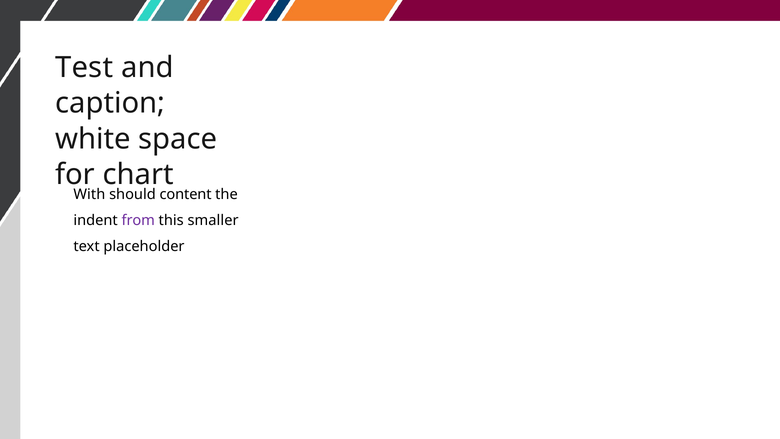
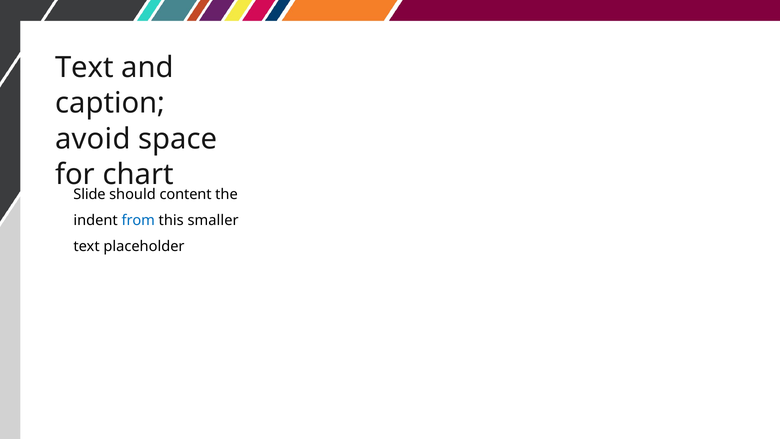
Test at (84, 68): Test -> Text
white: white -> avoid
With: With -> Slide
from colour: purple -> blue
